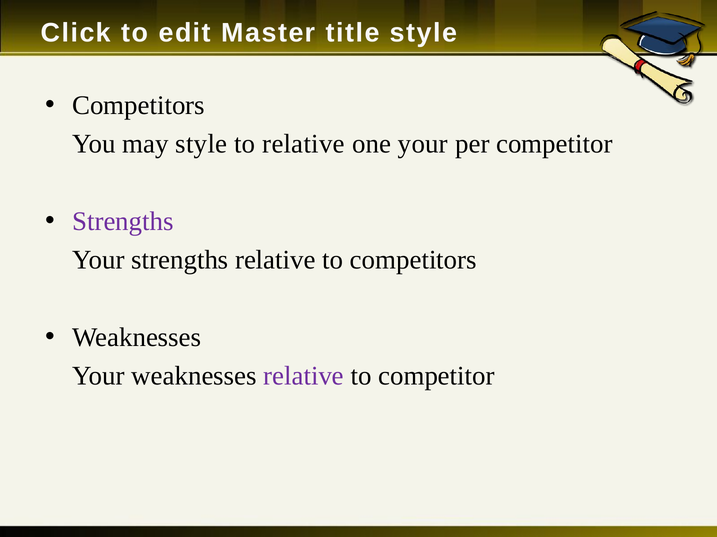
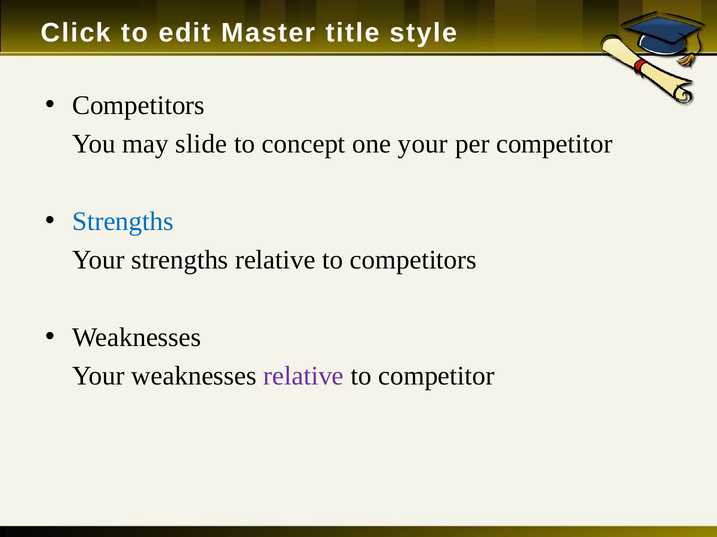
may style: style -> slide
to relative: relative -> concept
Strengths at (123, 222) colour: purple -> blue
